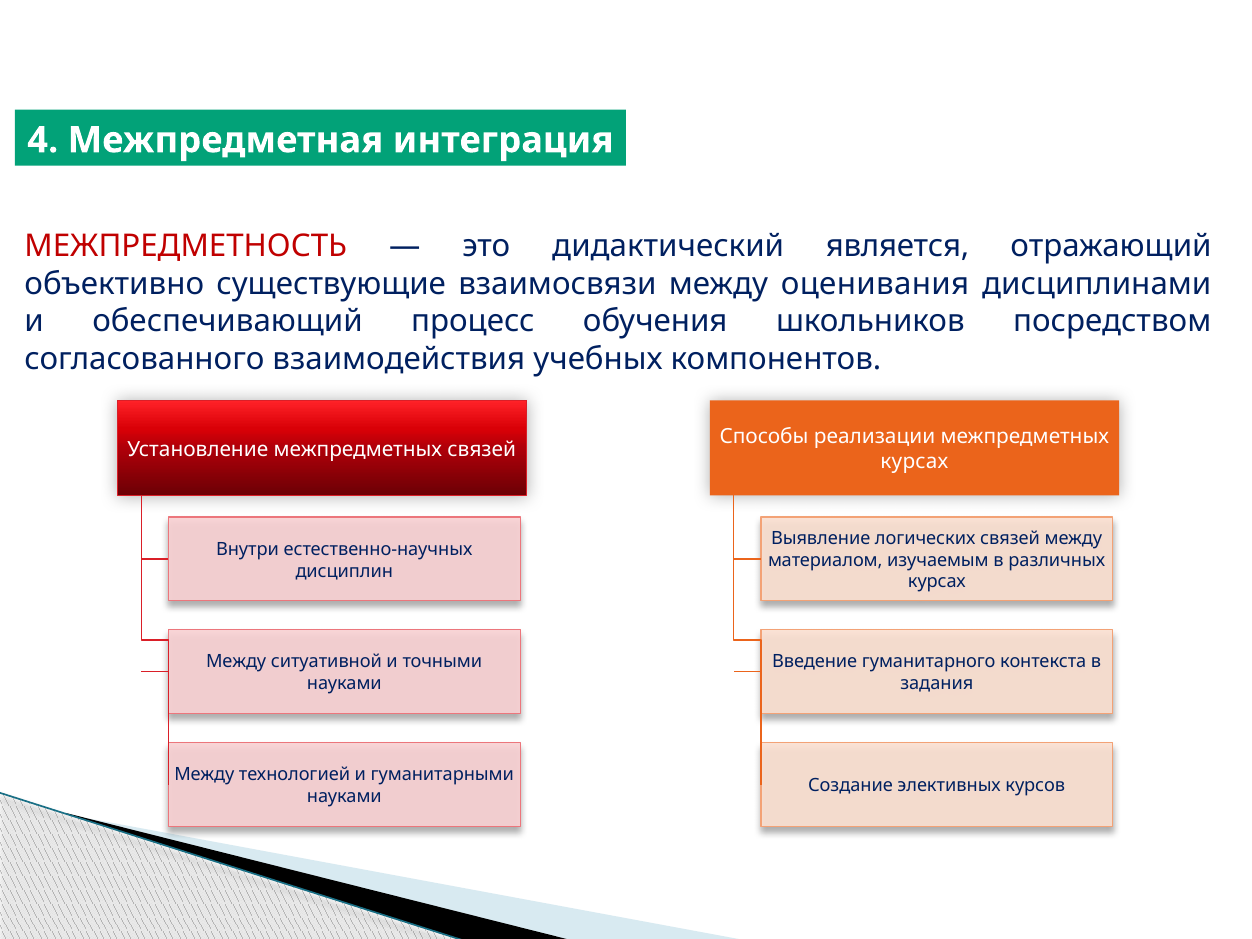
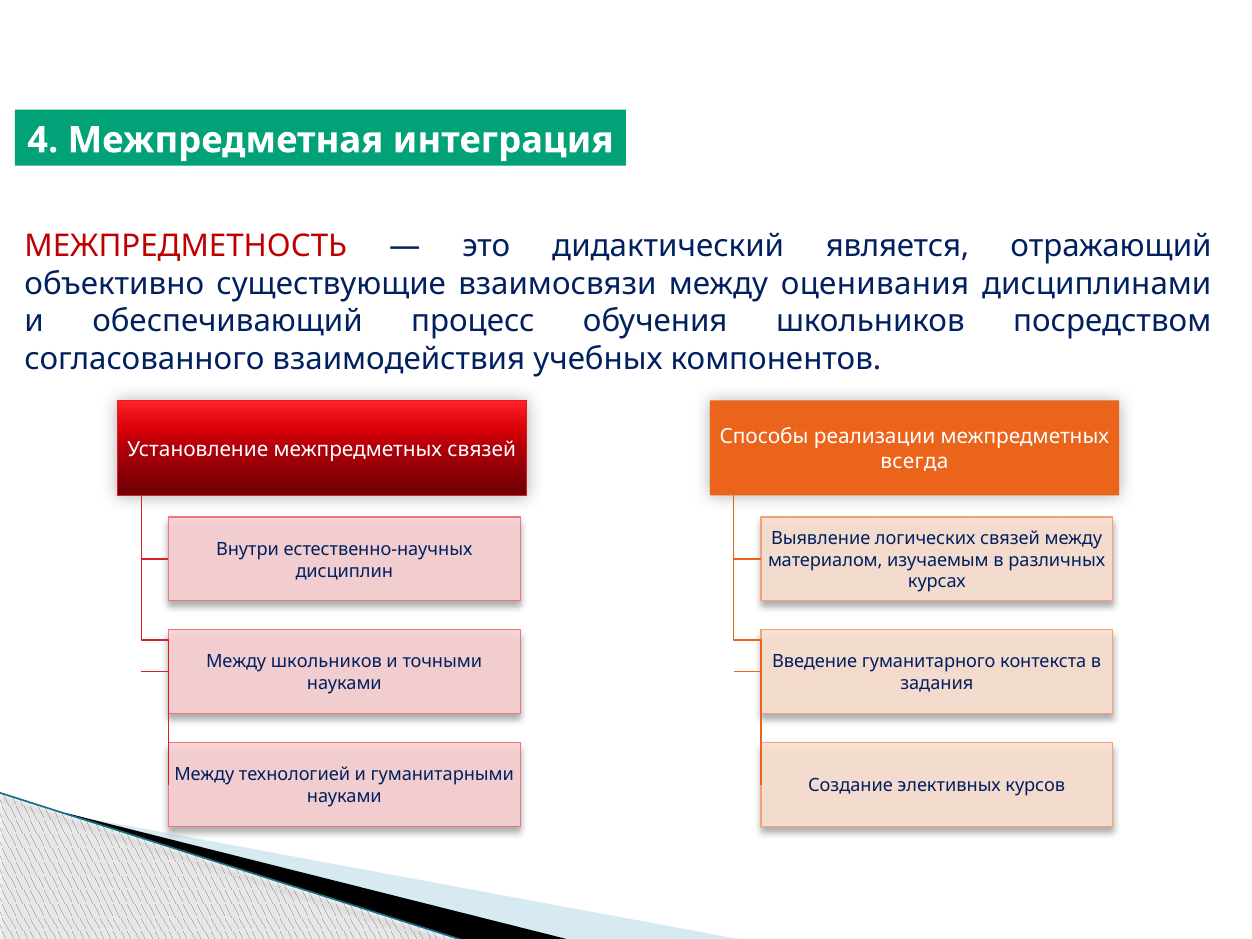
курсах at (914, 462): курсах -> всегда
Между ситуативной: ситуативной -> школьников
